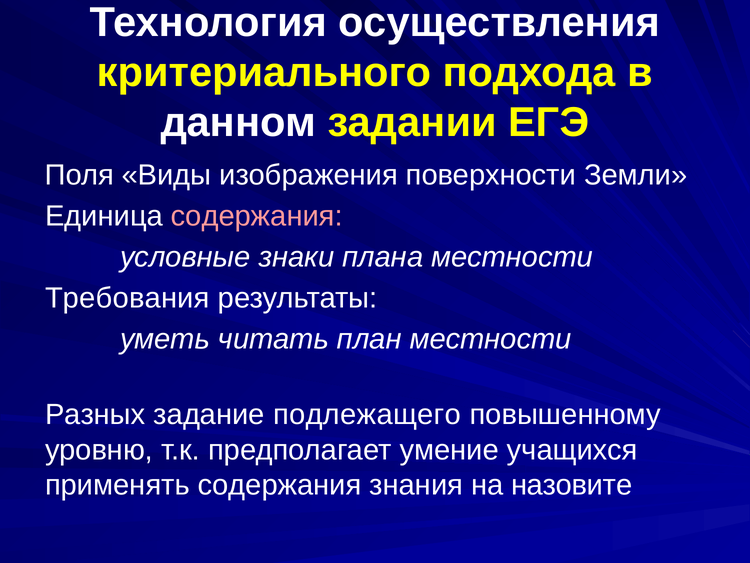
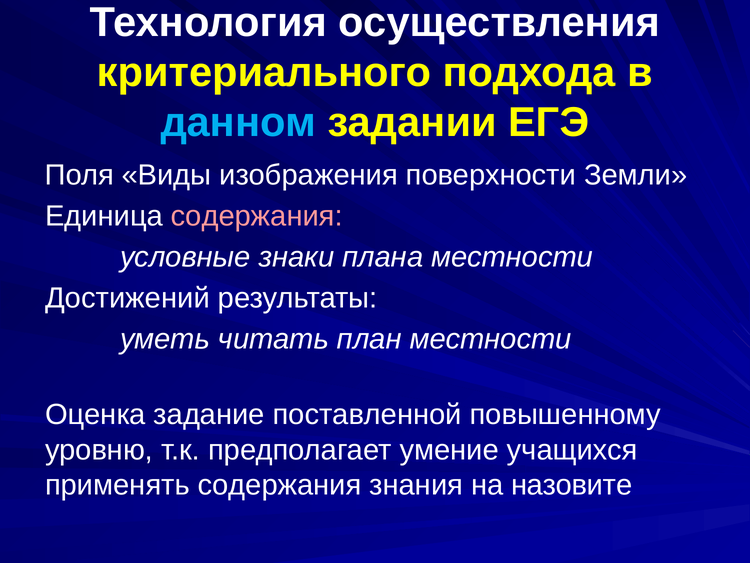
данном colour: white -> light blue
Требования: Требования -> Достижений
Разных: Разных -> Оценка
подлежащего: подлежащего -> поставленной
